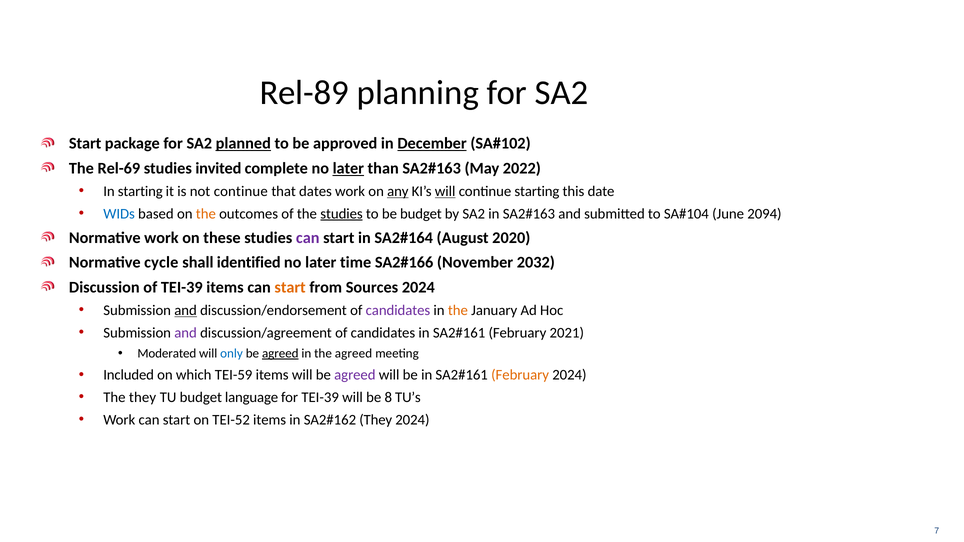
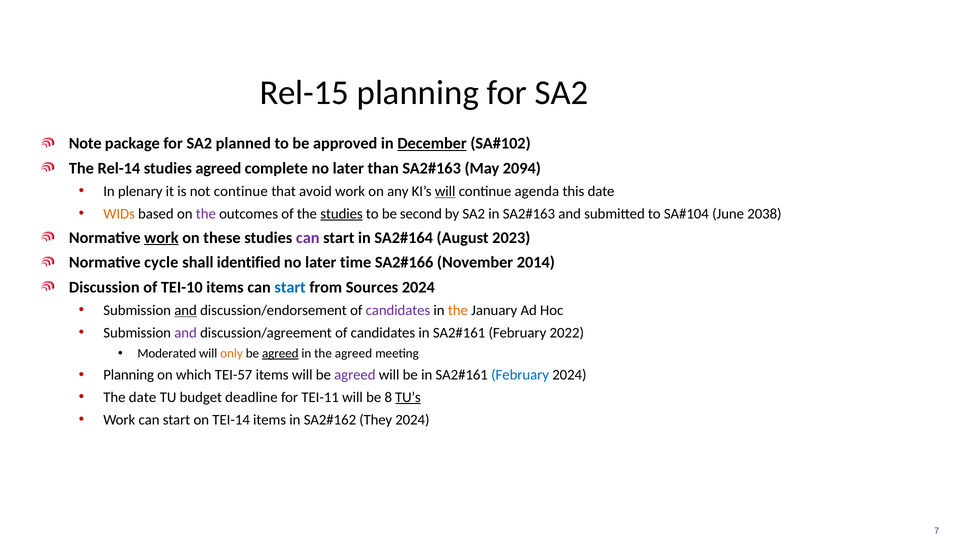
Rel-89: Rel-89 -> Rel-15
Start at (85, 144): Start -> Note
planned underline: present -> none
Rel-69: Rel-69 -> Rel-14
studies invited: invited -> agreed
later at (348, 168) underline: present -> none
2022: 2022 -> 2094
In starting: starting -> plenary
dates: dates -> avoid
any underline: present -> none
continue starting: starting -> agenda
WIDs colour: blue -> orange
the at (206, 214) colour: orange -> purple
be budget: budget -> second
2094: 2094 -> 2038
work at (161, 238) underline: none -> present
2020: 2020 -> 2023
2032: 2032 -> 2014
of TEI-39: TEI-39 -> TEI-10
start at (290, 287) colour: orange -> blue
2021: 2021 -> 2022
only colour: blue -> orange
Included at (129, 375): Included -> Planning
TEI-59: TEI-59 -> TEI-57
February at (520, 375) colour: orange -> blue
The they: they -> date
language: language -> deadline
for TEI-39: TEI-39 -> TEI-11
TU’s underline: none -> present
TEI-52: TEI-52 -> TEI-14
